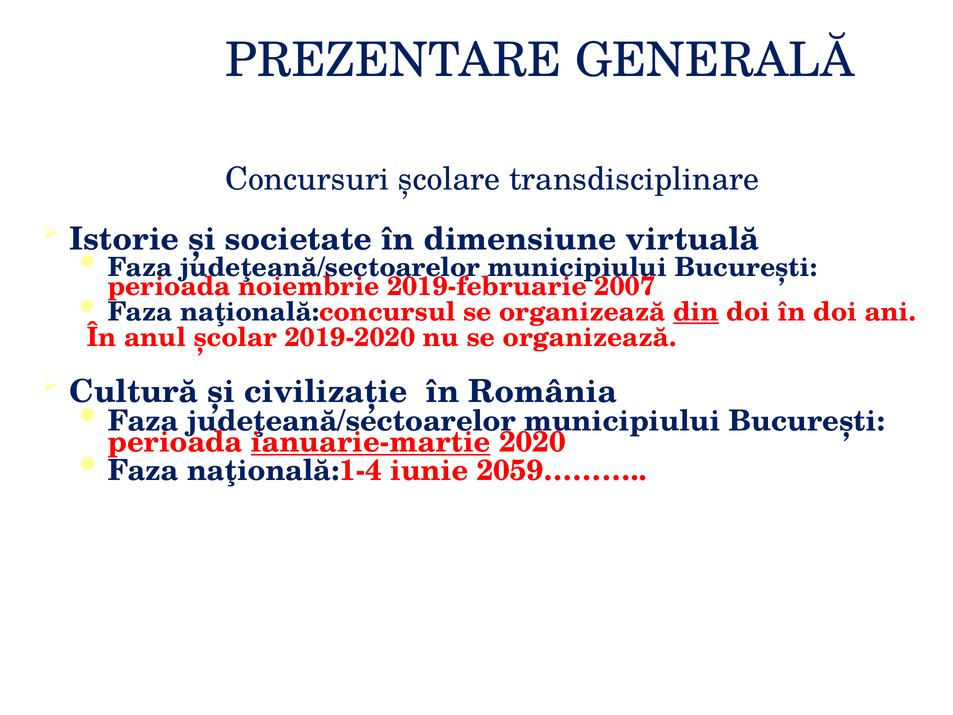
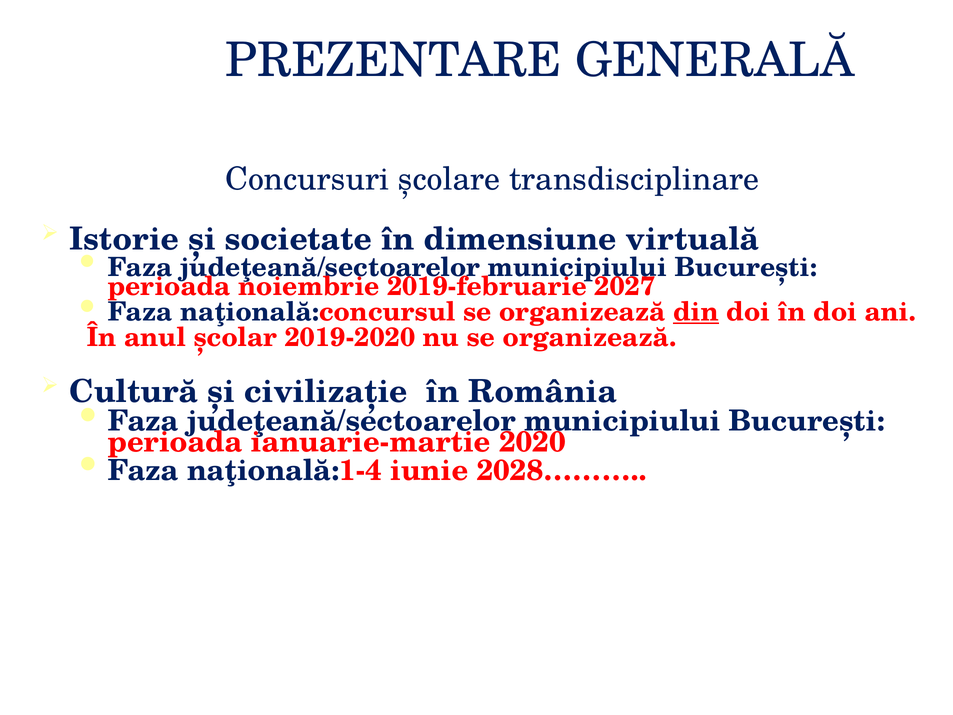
2007: 2007 -> 2027
ianuarie-martie underline: present -> none
2059………: 2059……… -> 2028………
